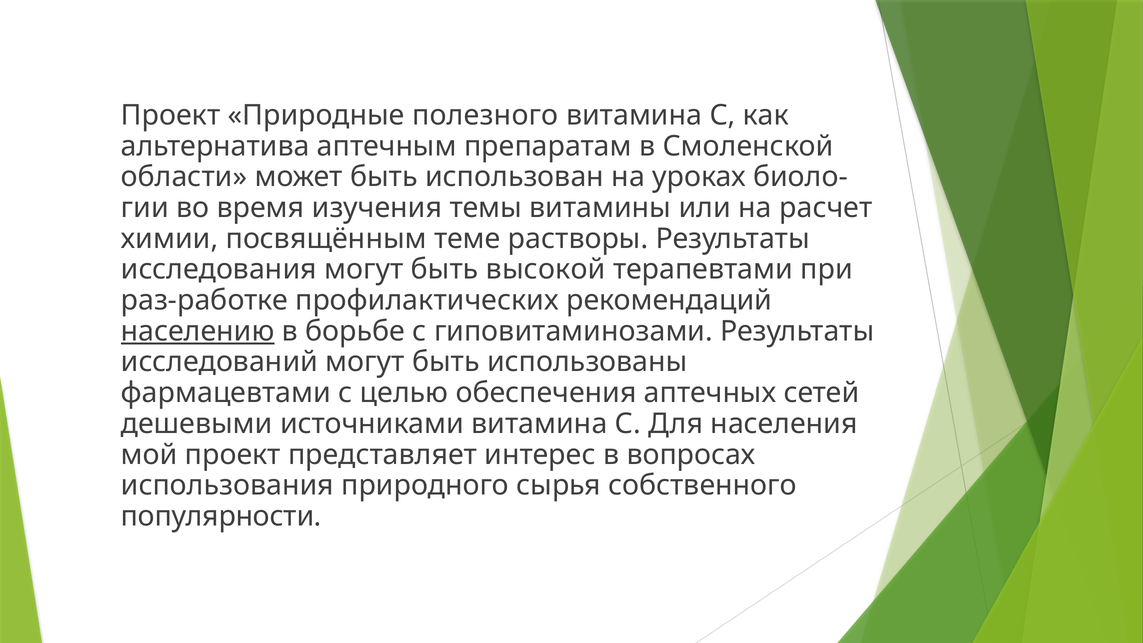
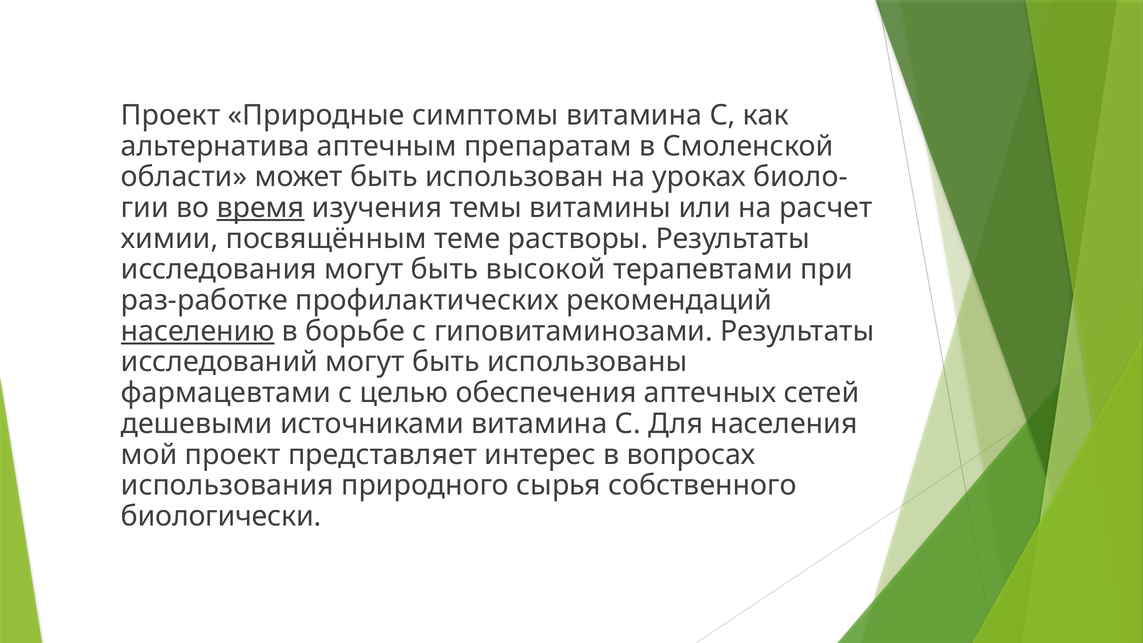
полезного: полезного -> симптомы
время underline: none -> present
популярности: популярности -> биологически
